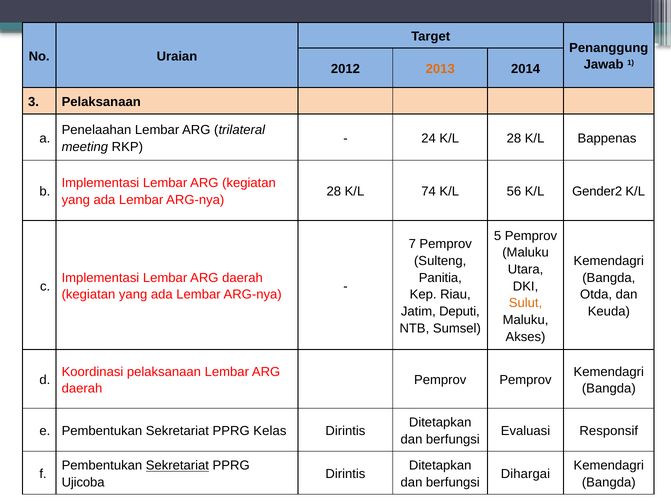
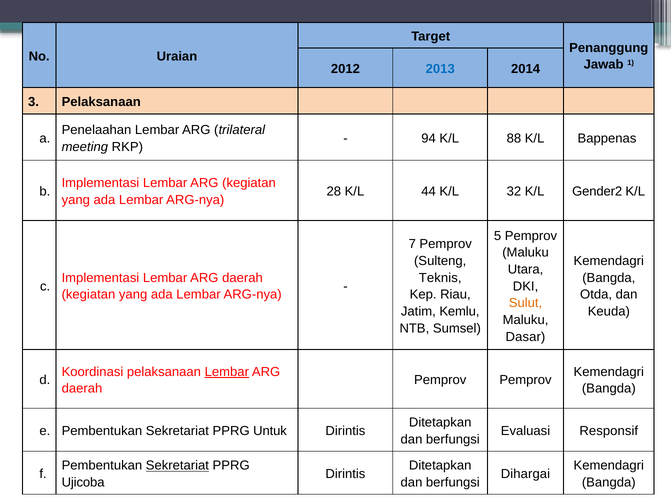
2013 colour: orange -> blue
24: 24 -> 94
K/L 28: 28 -> 88
74: 74 -> 44
56: 56 -> 32
Panitia: Panitia -> Teknis
Deputi: Deputi -> Kemlu
Akses: Akses -> Dasar
Lembar at (227, 372) underline: none -> present
Kelas: Kelas -> Untuk
